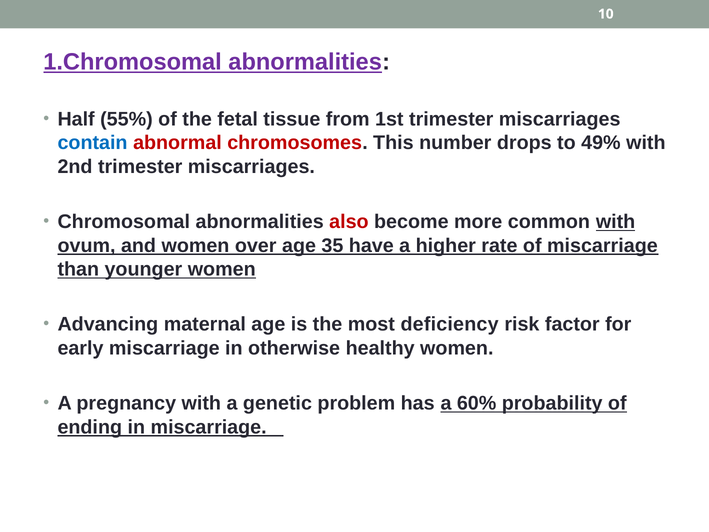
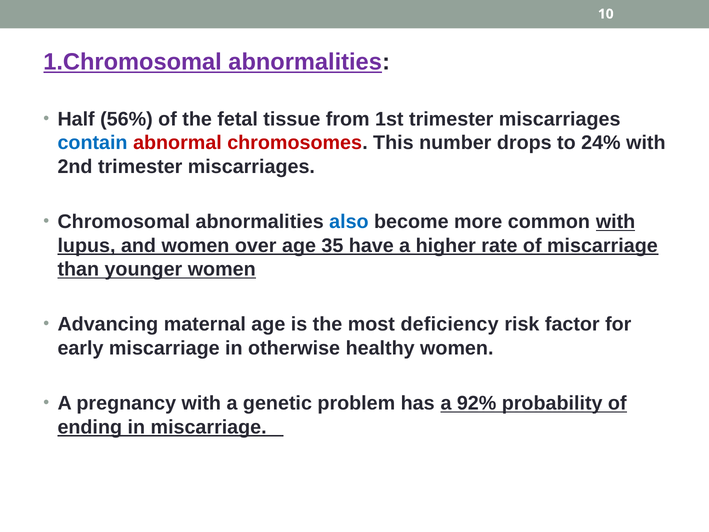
55%: 55% -> 56%
49%: 49% -> 24%
also colour: red -> blue
ovum: ovum -> lupus
60%: 60% -> 92%
